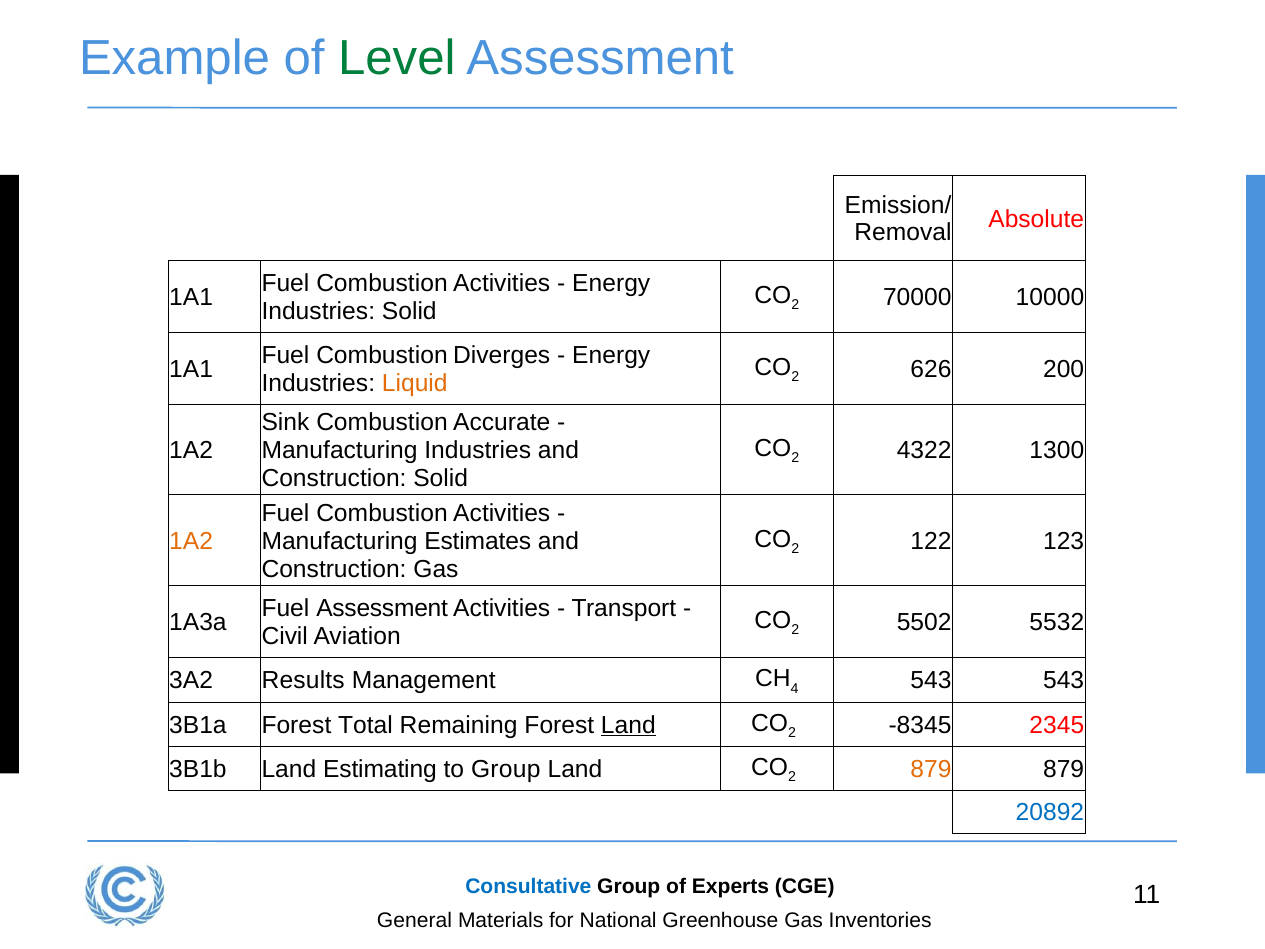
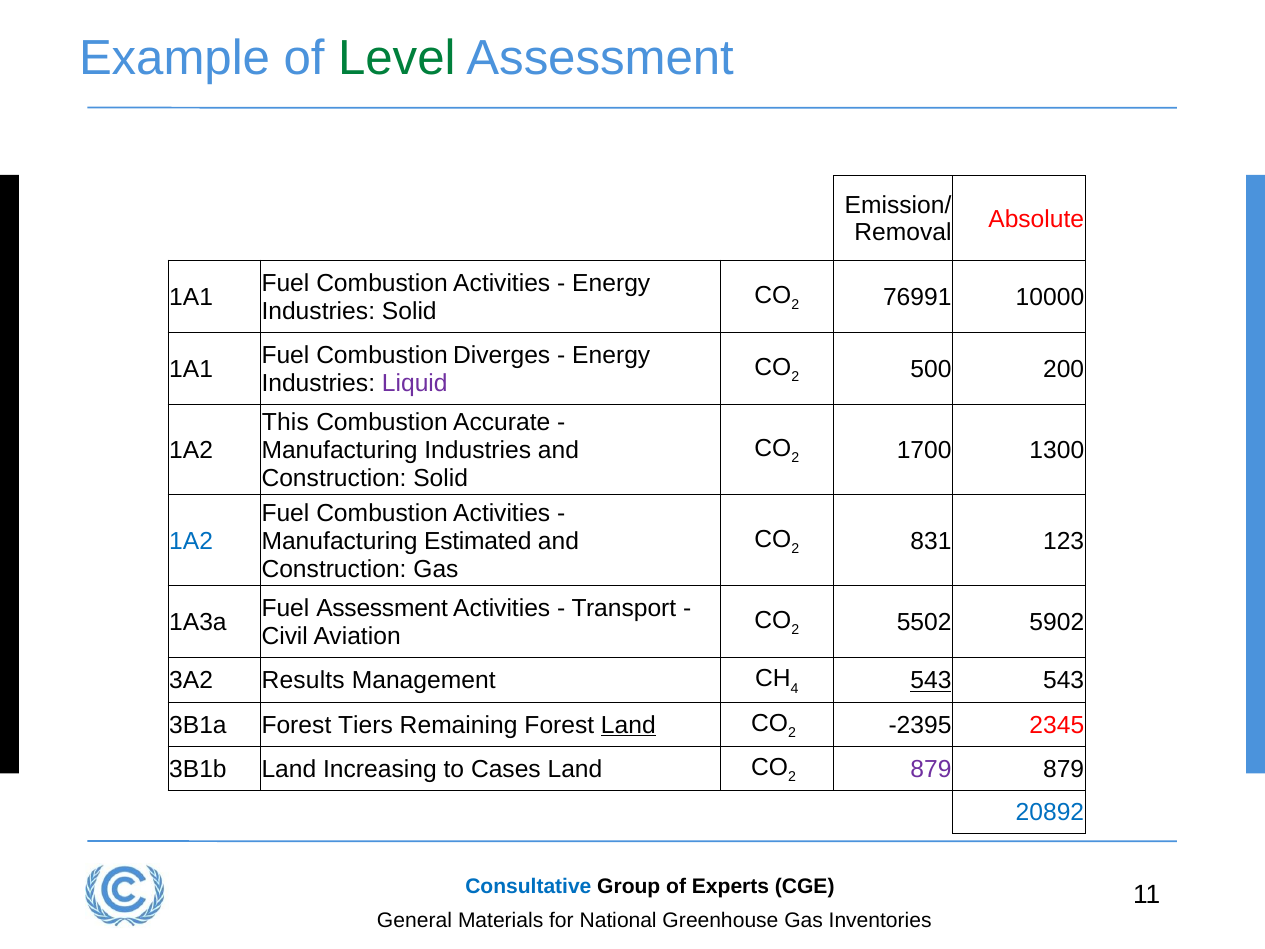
70000: 70000 -> 76991
626: 626 -> 500
Liquid colour: orange -> purple
Sink: Sink -> This
4322: 4322 -> 1700
122: 122 -> 831
1A2 at (191, 541) colour: orange -> blue
Estimates: Estimates -> Estimated
5532: 5532 -> 5902
543 at (931, 681) underline: none -> present
Total: Total -> Tiers
-8345: -8345 -> -2395
Estimating: Estimating -> Increasing
to Group: Group -> Cases
879 at (931, 769) colour: orange -> purple
